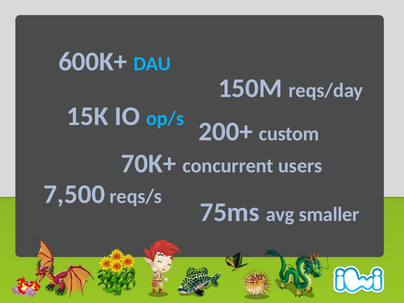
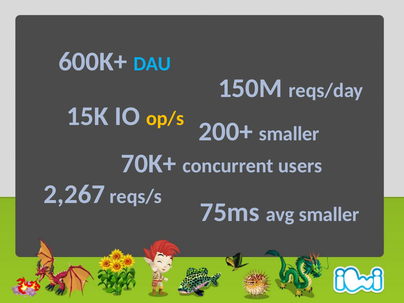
op/s colour: light blue -> yellow
200+ custom: custom -> smaller
7,500: 7,500 -> 2,267
